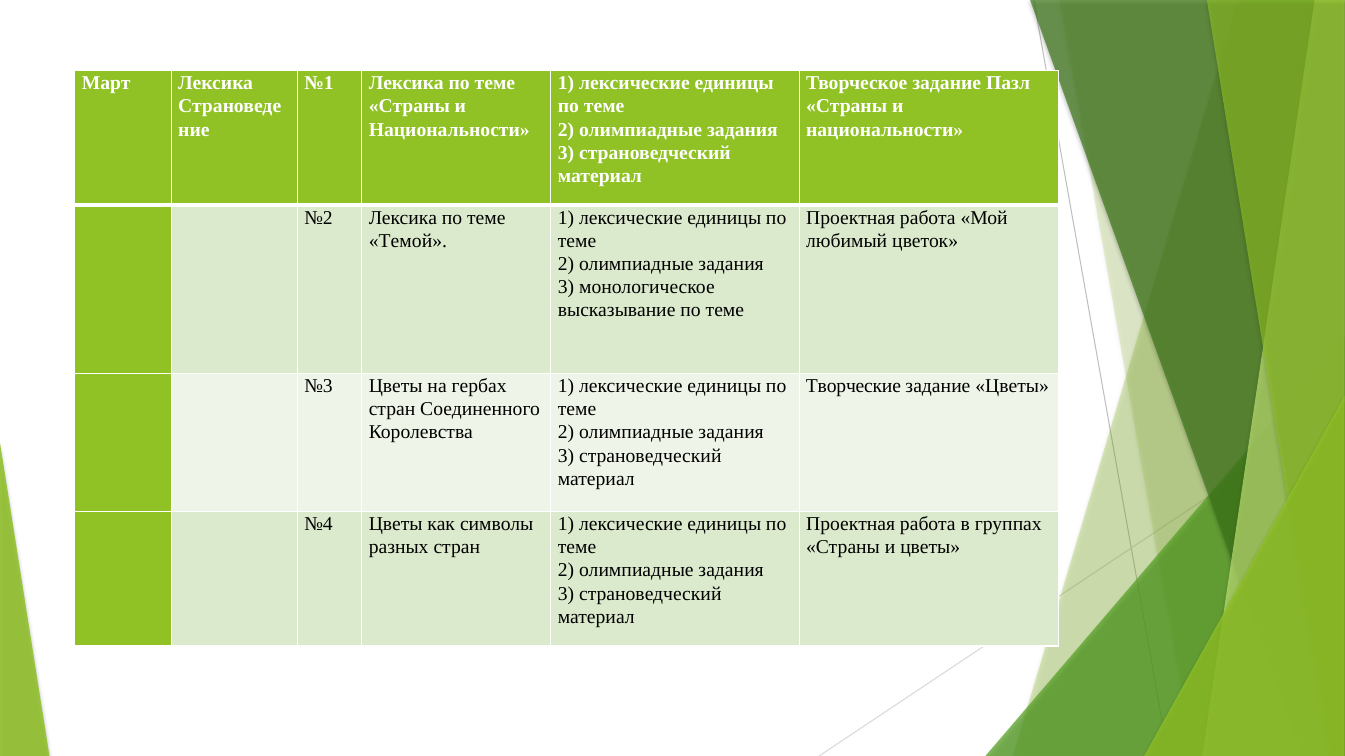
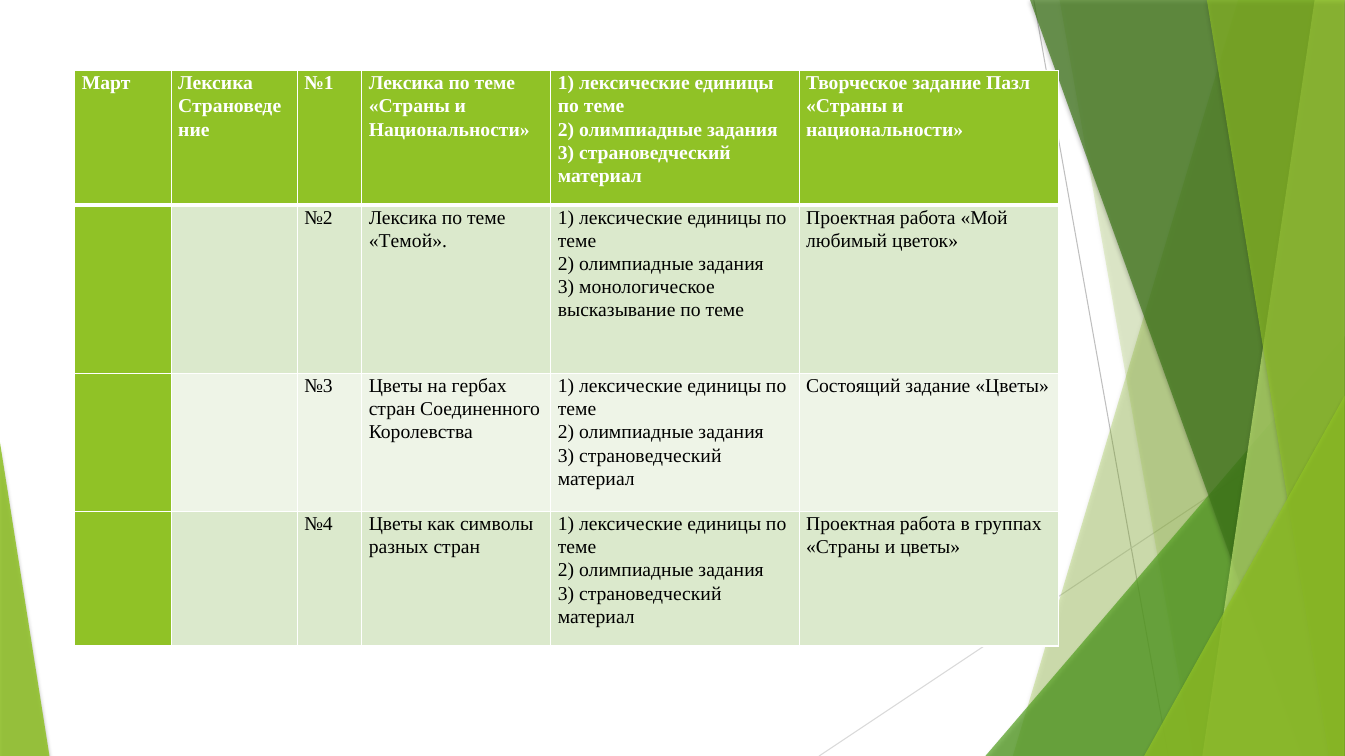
Творческие: Творческие -> Состоящий
